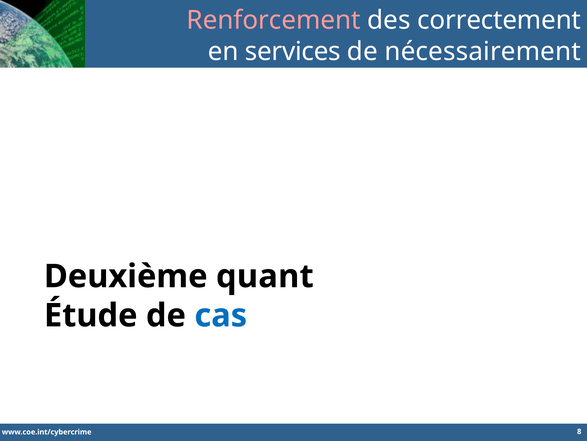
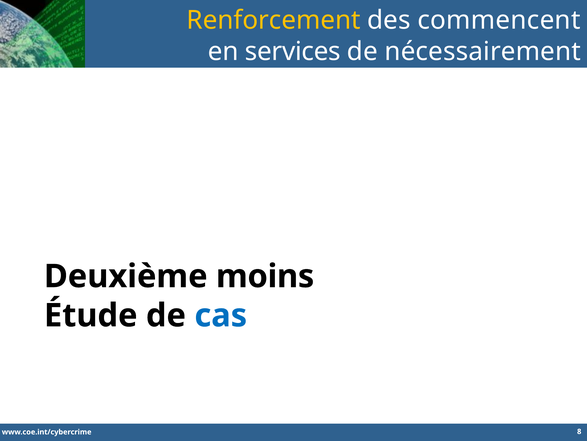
Renforcement colour: pink -> yellow
correctement: correctement -> commencent
quant: quant -> moins
